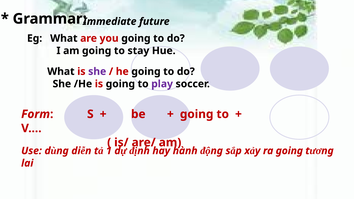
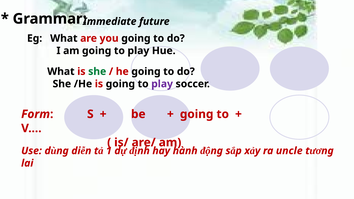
am going to stay: stay -> play
she at (97, 72) colour: purple -> green
ra going: going -> uncle
